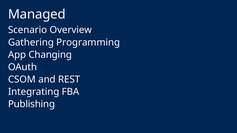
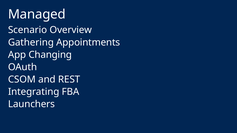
Programming: Programming -> Appointments
Publishing: Publishing -> Launchers
